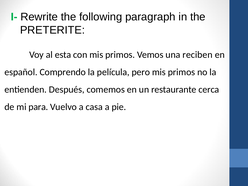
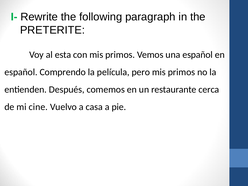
una reciben: reciben -> español
para: para -> cine
